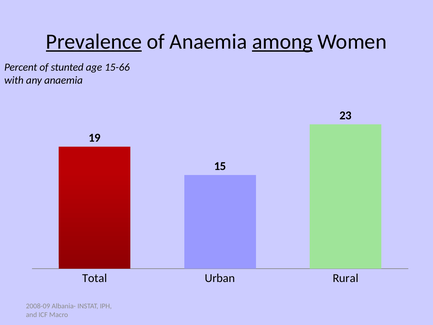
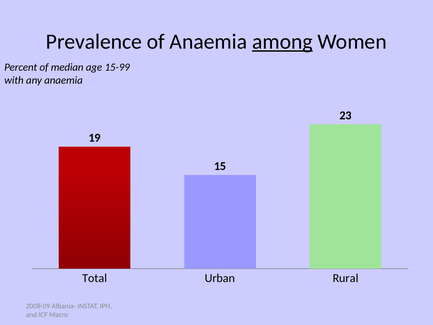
Prevalence underline: present -> none
stunted: stunted -> median
15-66: 15-66 -> 15-99
